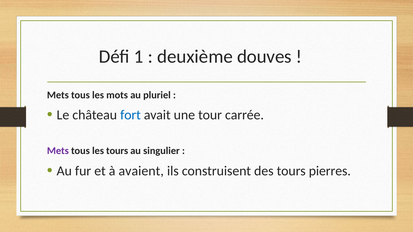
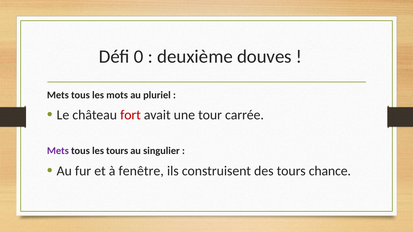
1: 1 -> 0
fort colour: blue -> red
avaient: avaient -> fenêtre
pierres: pierres -> chance
